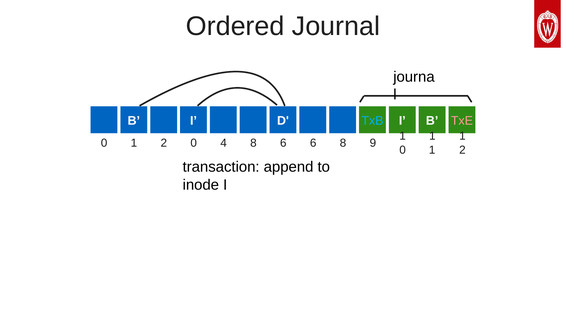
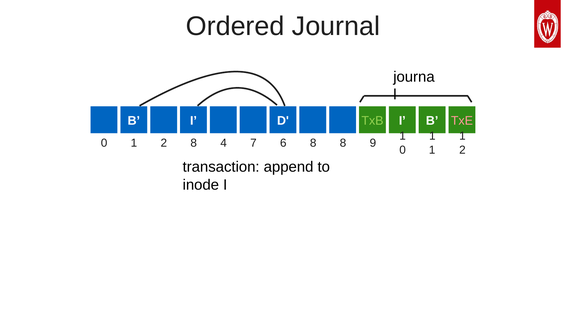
TxB colour: light blue -> light green
2 0: 0 -> 8
0 8: 8 -> 7
4 6: 6 -> 8
